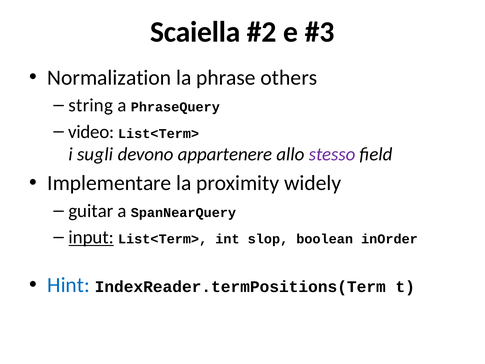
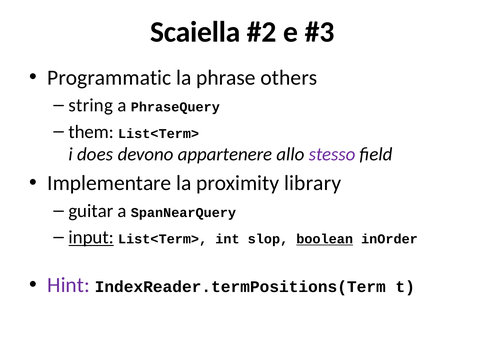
Normalization: Normalization -> Programmatic
video: video -> them
sugli: sugli -> does
widely: widely -> library
boolean underline: none -> present
Hint colour: blue -> purple
